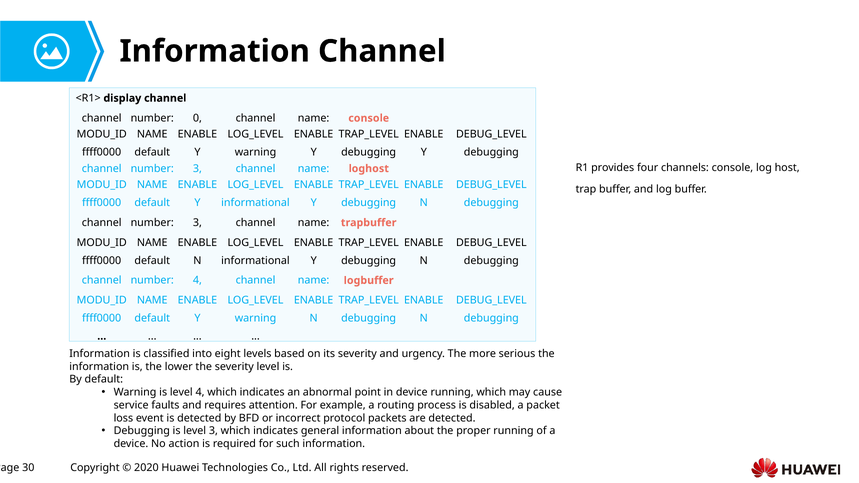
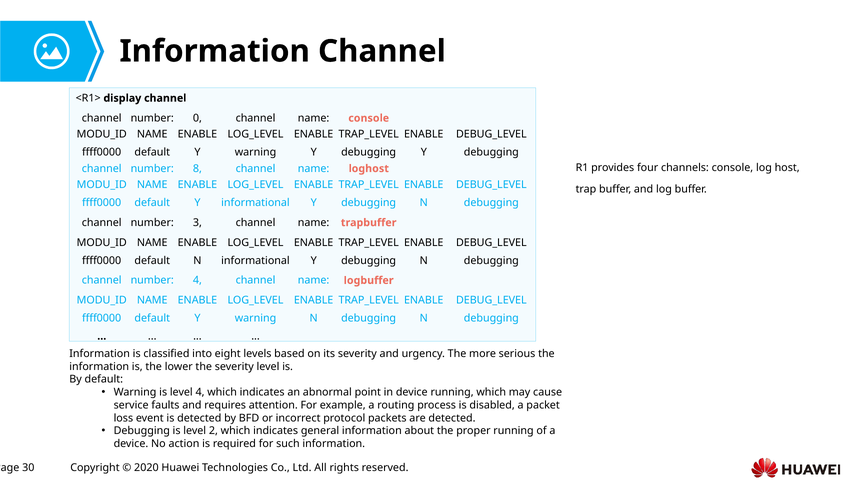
3 at (197, 169): 3 -> 8
level 3: 3 -> 2
